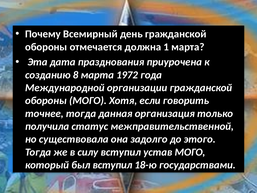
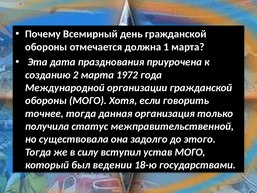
8: 8 -> 2
был вступил: вступил -> ведении
